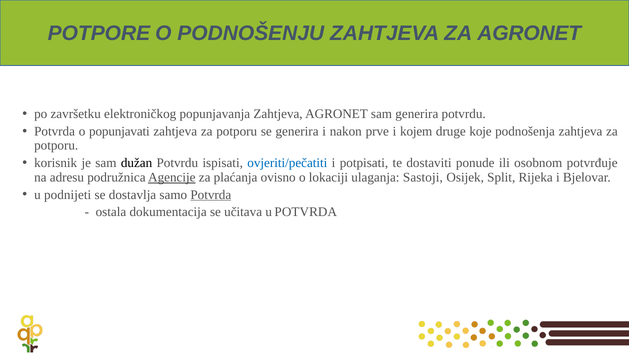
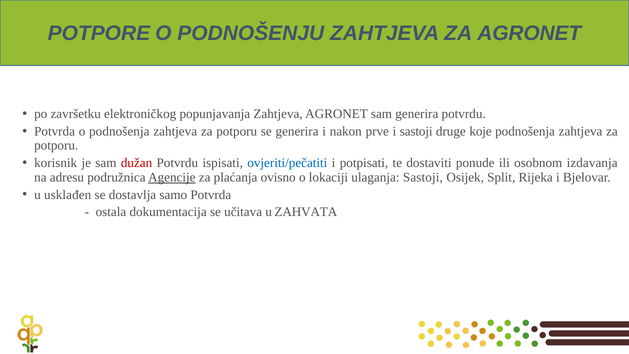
o popunjavati: popunjavati -> podnošenja
i kojem: kojem -> sastoji
dužan colour: black -> red
potvrđuje: potvrđuje -> izdavanja
podnijeti: podnijeti -> usklađen
Potvrda at (211, 195) underline: present -> none
u POTVRDA: POTVRDA -> ZAHVATA
